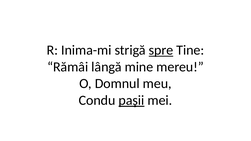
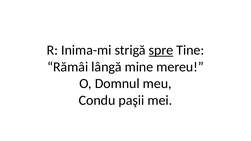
paşii underline: present -> none
